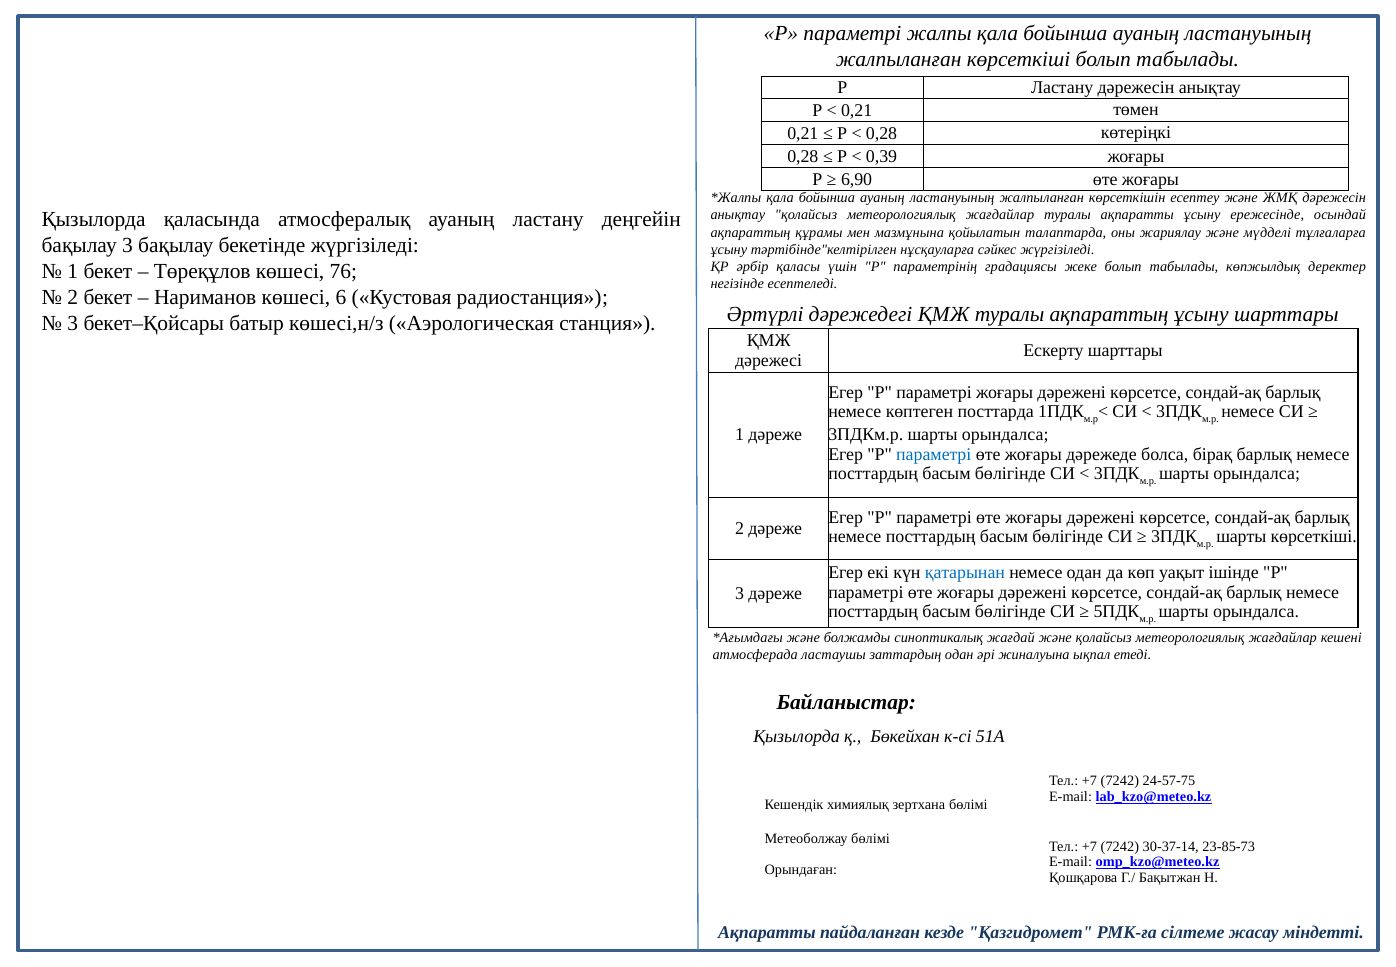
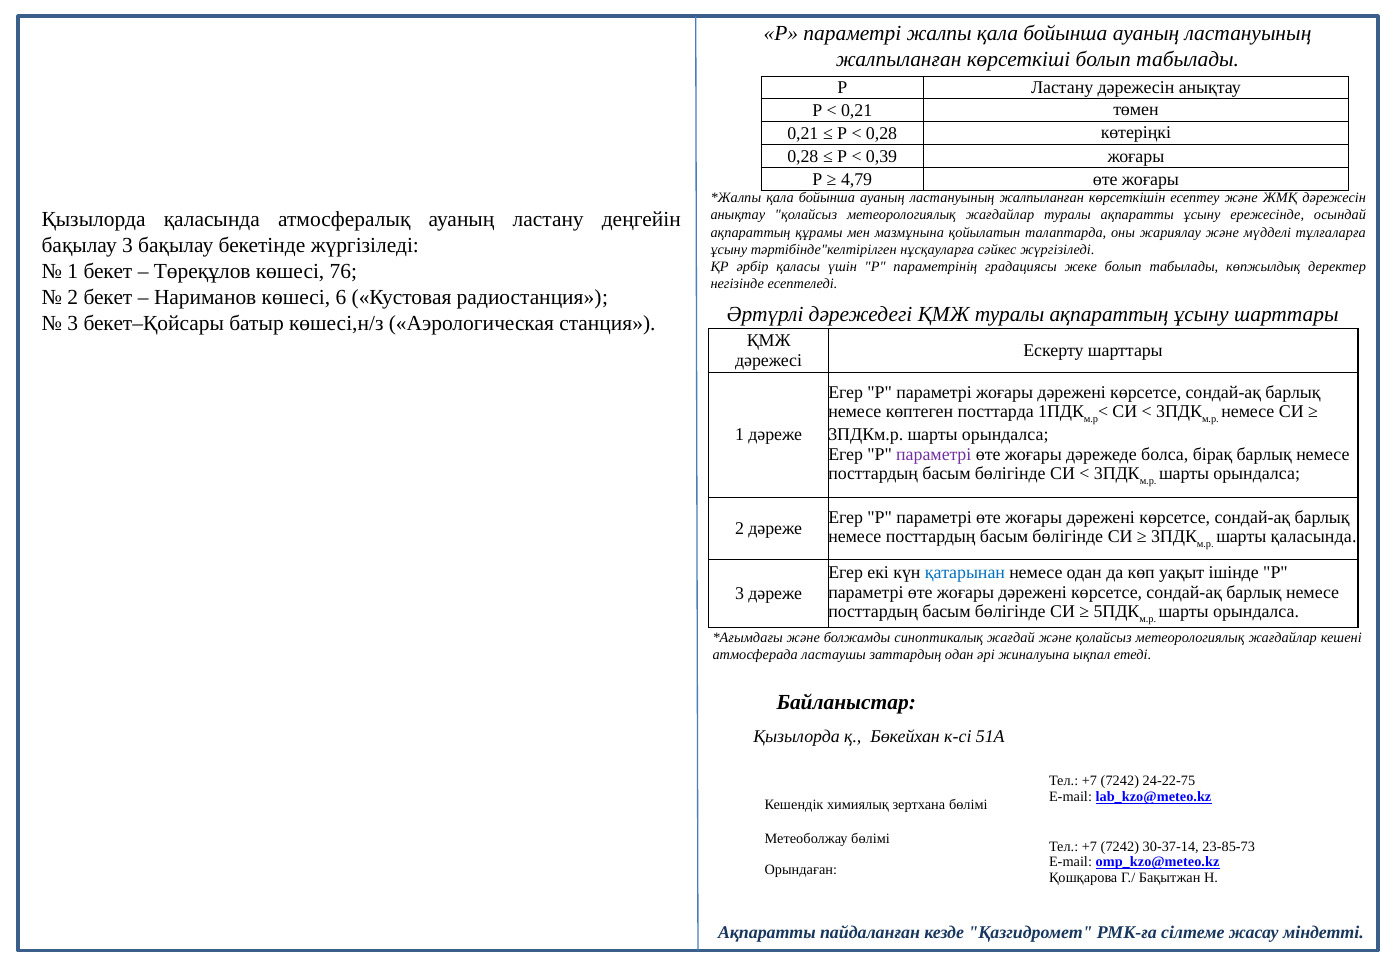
6,90: 6,90 -> 4,79
параметрі at (934, 454) colour: blue -> purple
шарты көрсеткіші: көрсеткіші -> қаласында
24-57-75: 24-57-75 -> 24-22-75
